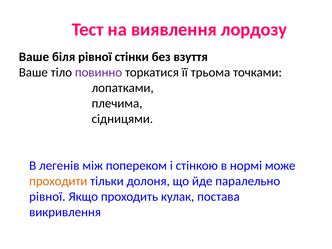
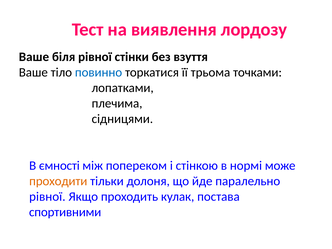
повинно colour: purple -> blue
легенів: легенів -> ємності
викривлення: викривлення -> спортивними
